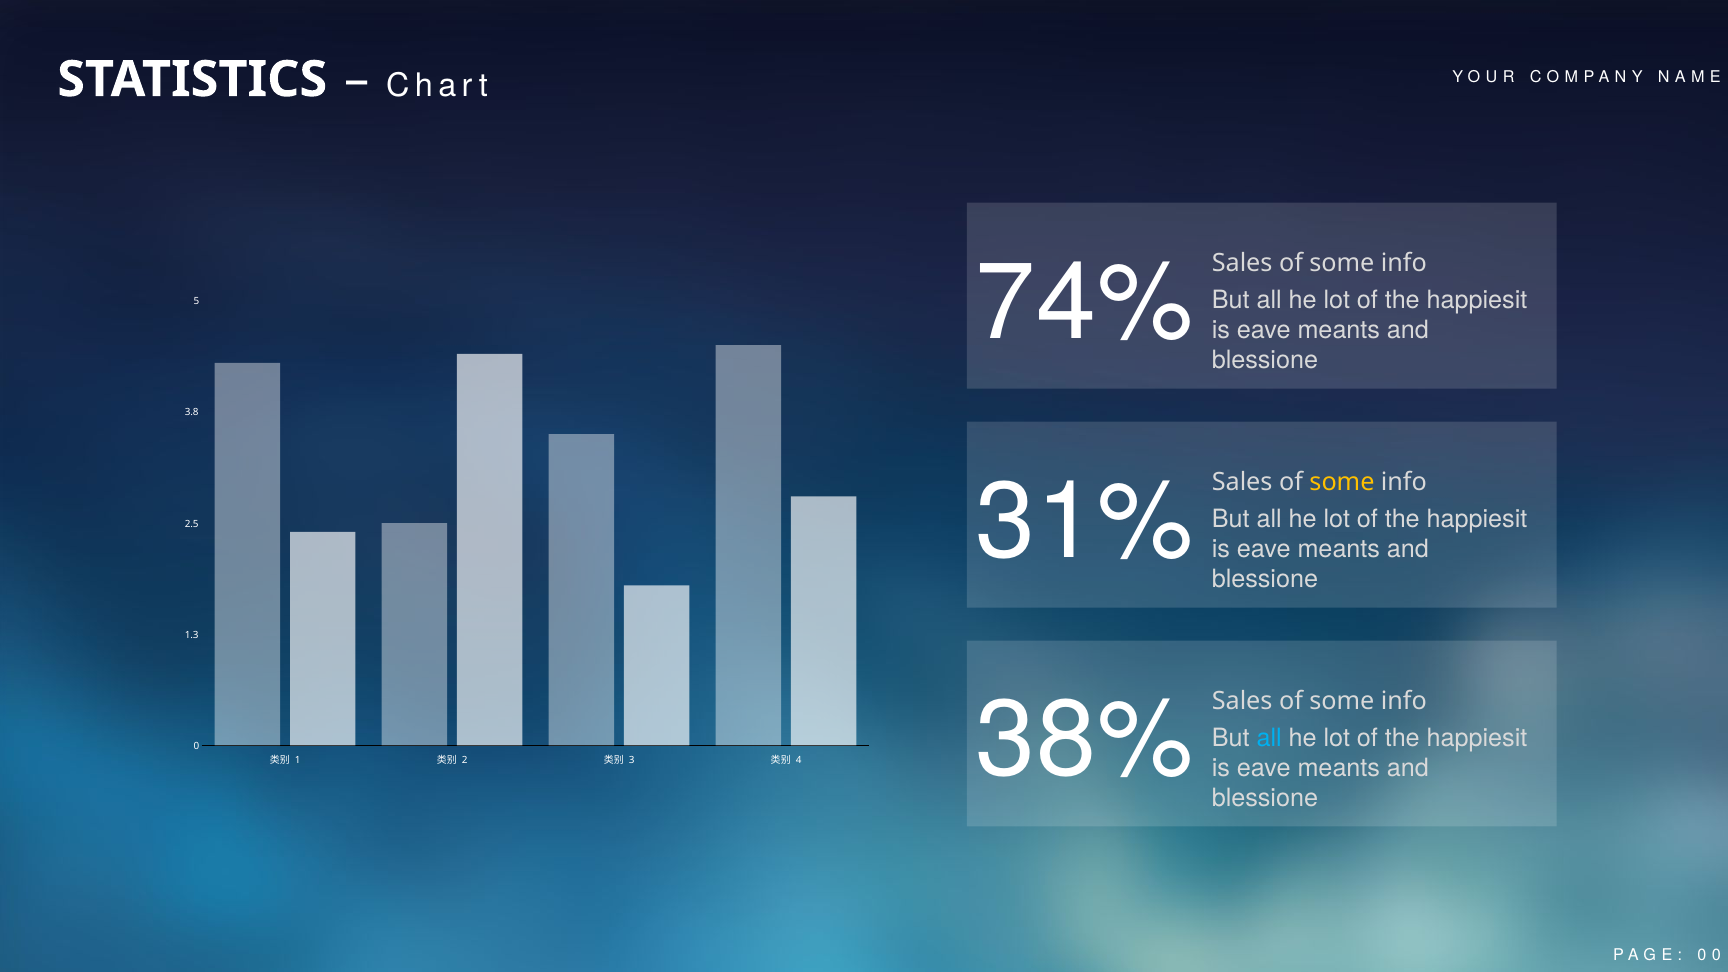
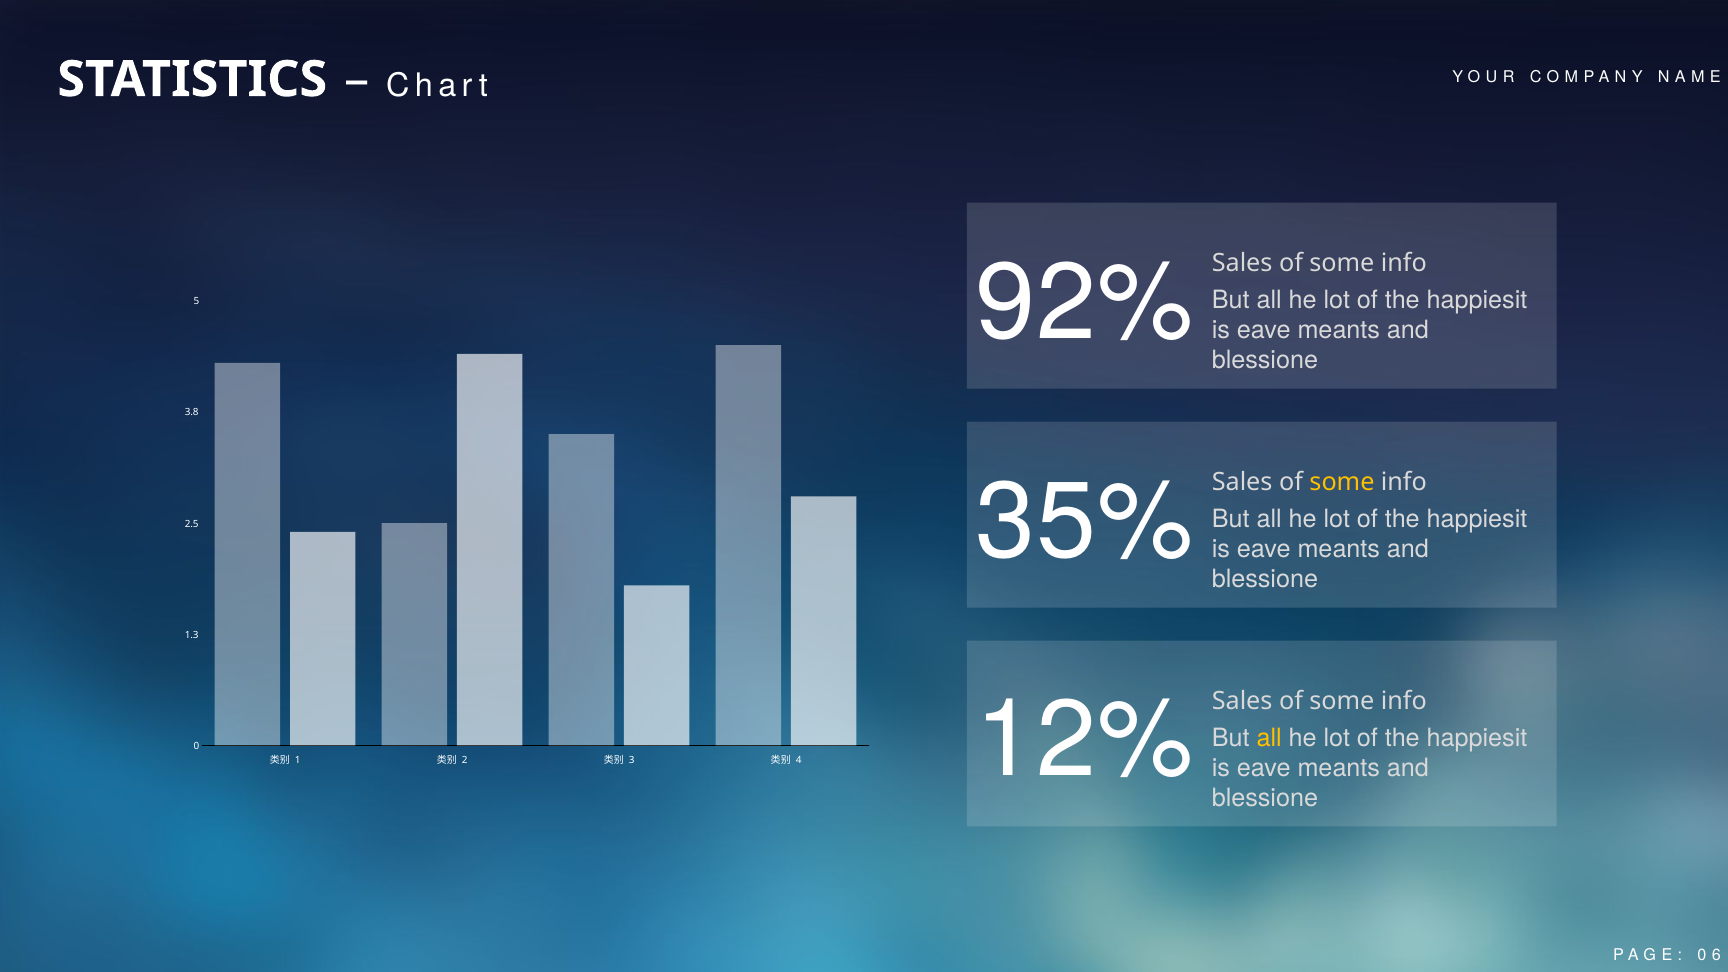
74%: 74% -> 92%
31%: 31% -> 35%
38%: 38% -> 12%
all at (1269, 738) colour: light blue -> yellow
0 at (1716, 955): 0 -> 6
